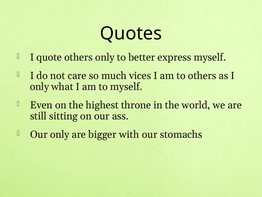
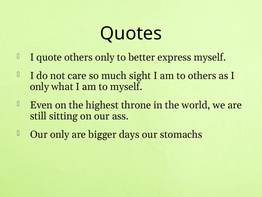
vices: vices -> sight
with: with -> days
